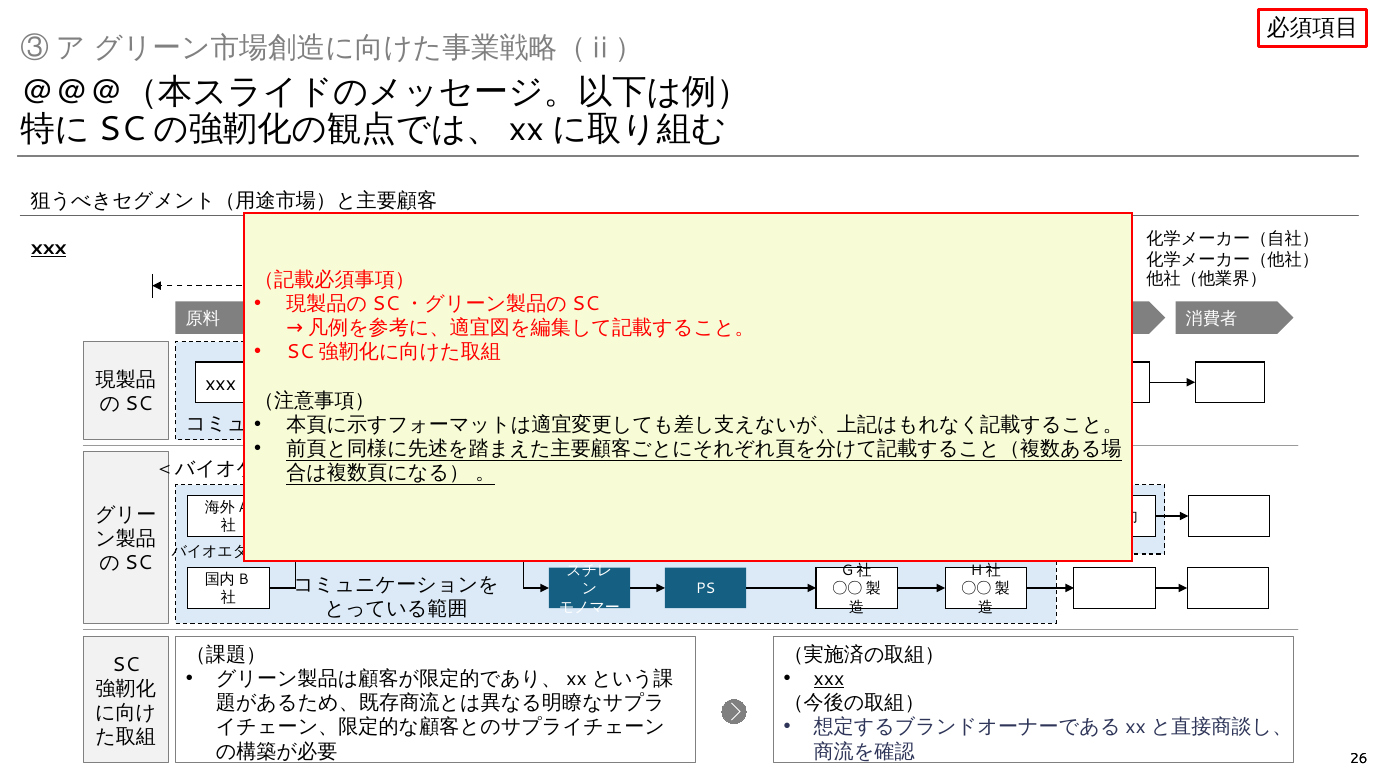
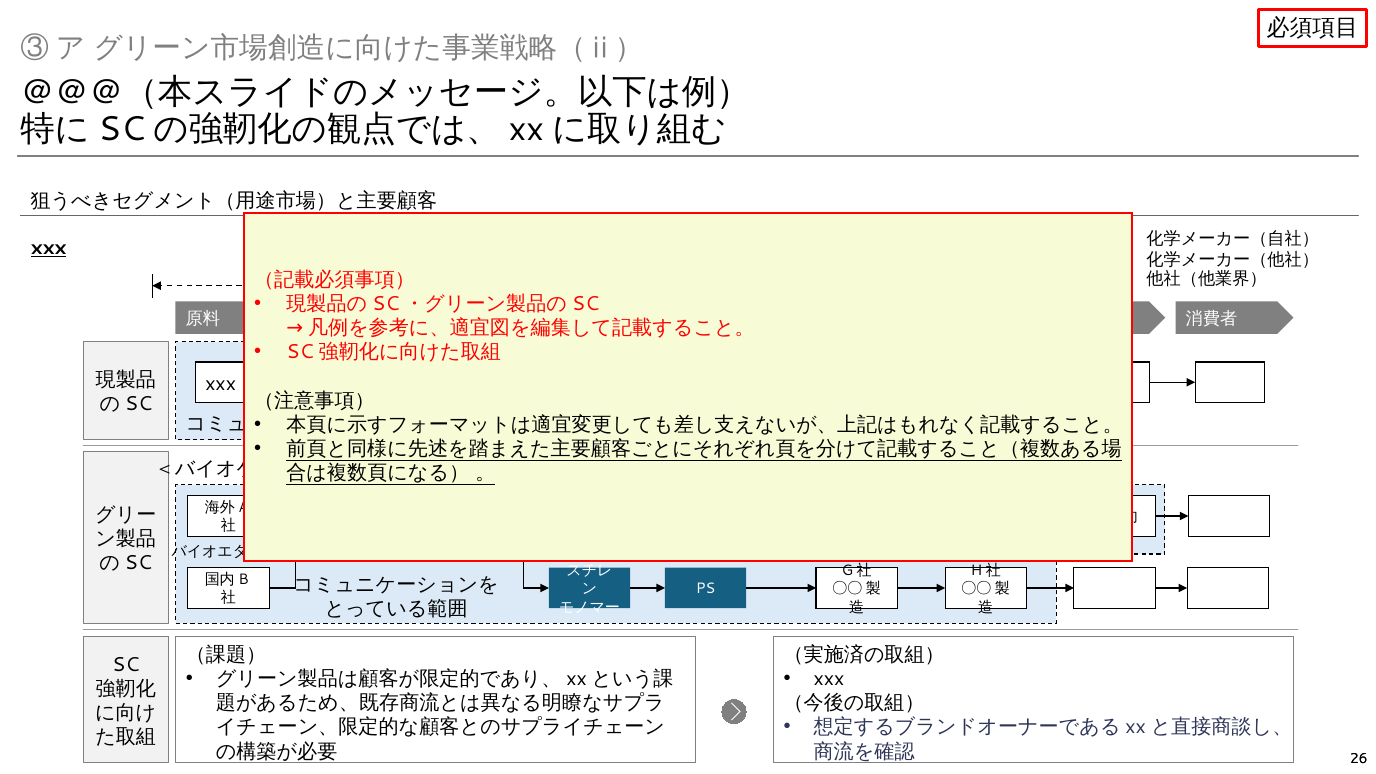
xxx at (829, 679) underline: present -> none
